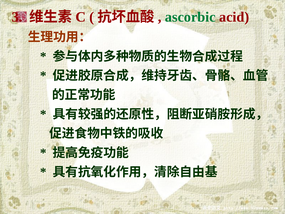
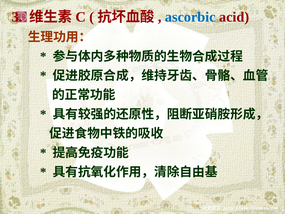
ascorbic colour: green -> blue
